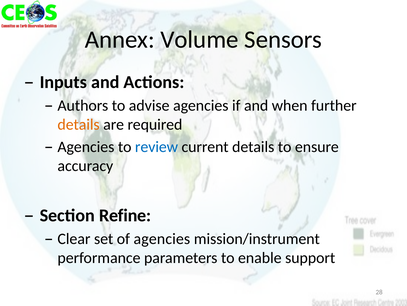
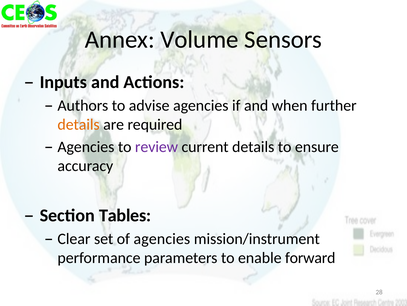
review colour: blue -> purple
Refine: Refine -> Tables
support: support -> forward
